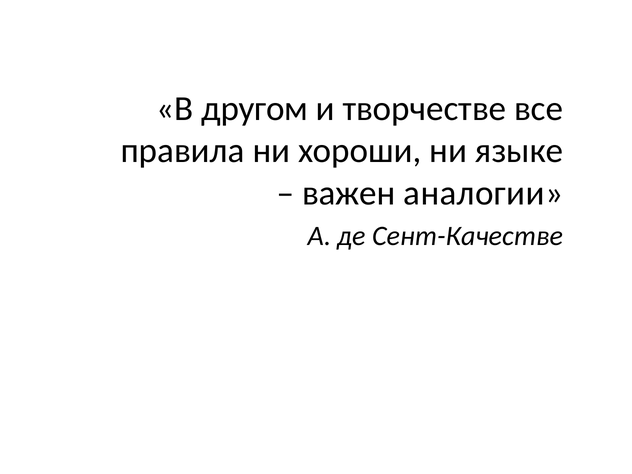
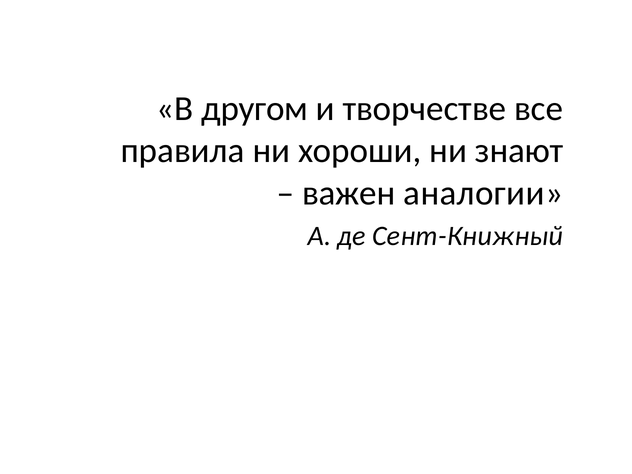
языке: языке -> знают
Сент-Качестве: Сент-Качестве -> Сент-Книжный
